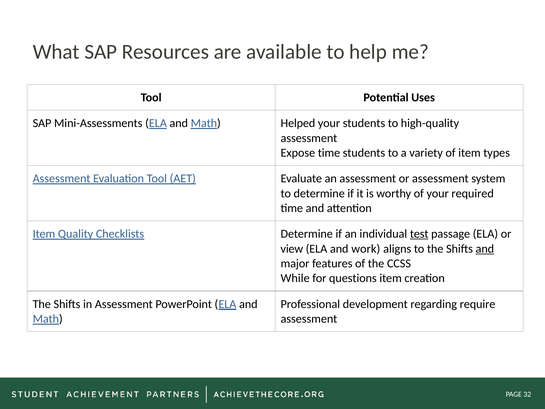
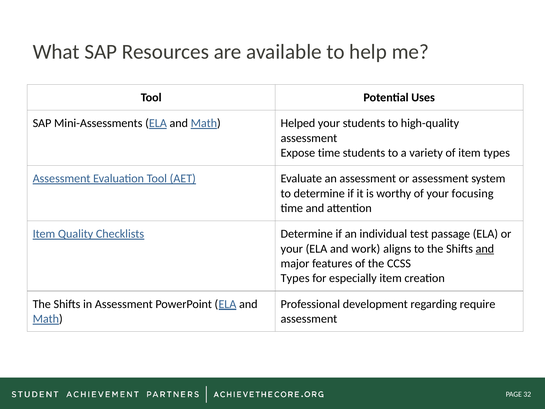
required: required -> focusing
test underline: present -> none
view at (292, 249): view -> your
While at (295, 278): While -> Types
questions: questions -> especially
